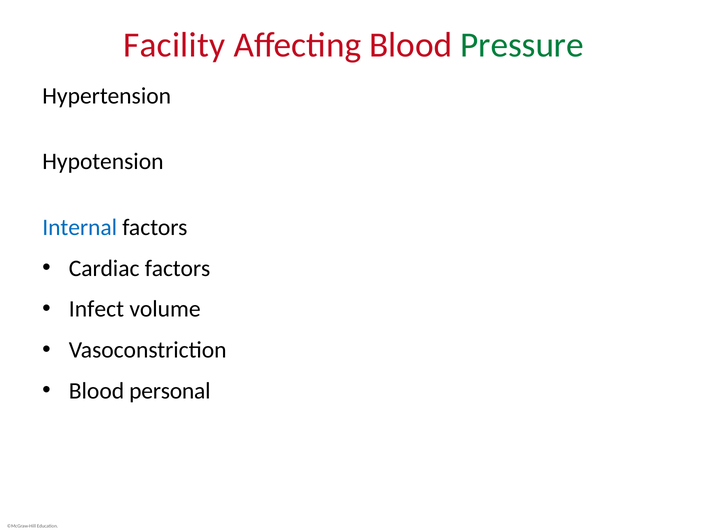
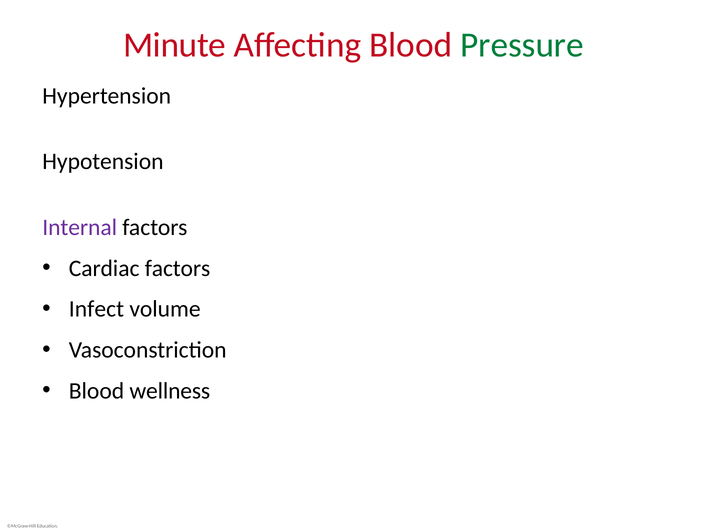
Facility: Facility -> Minute
Internal colour: blue -> purple
personal: personal -> wellness
